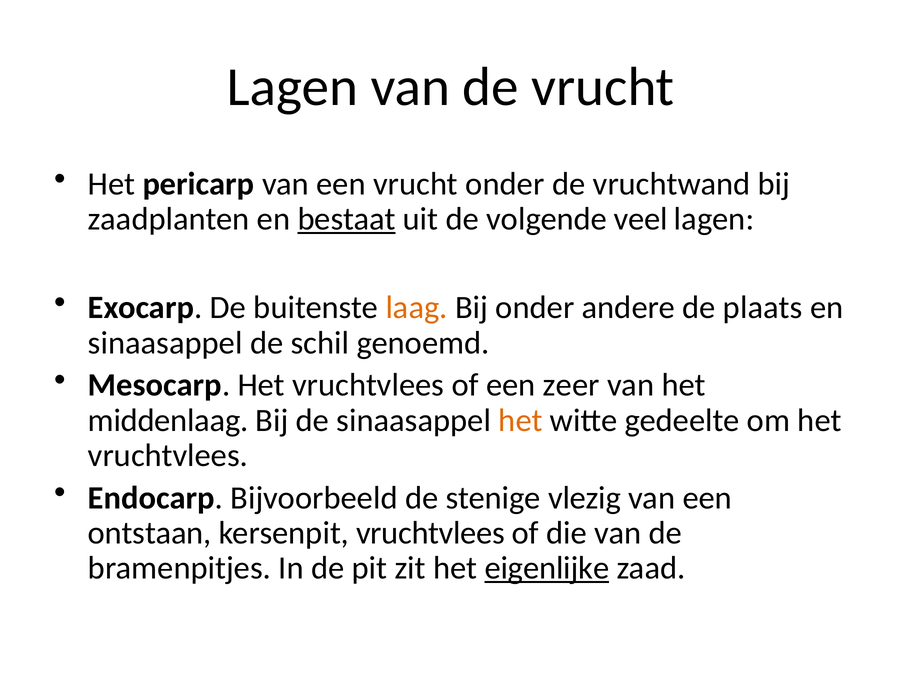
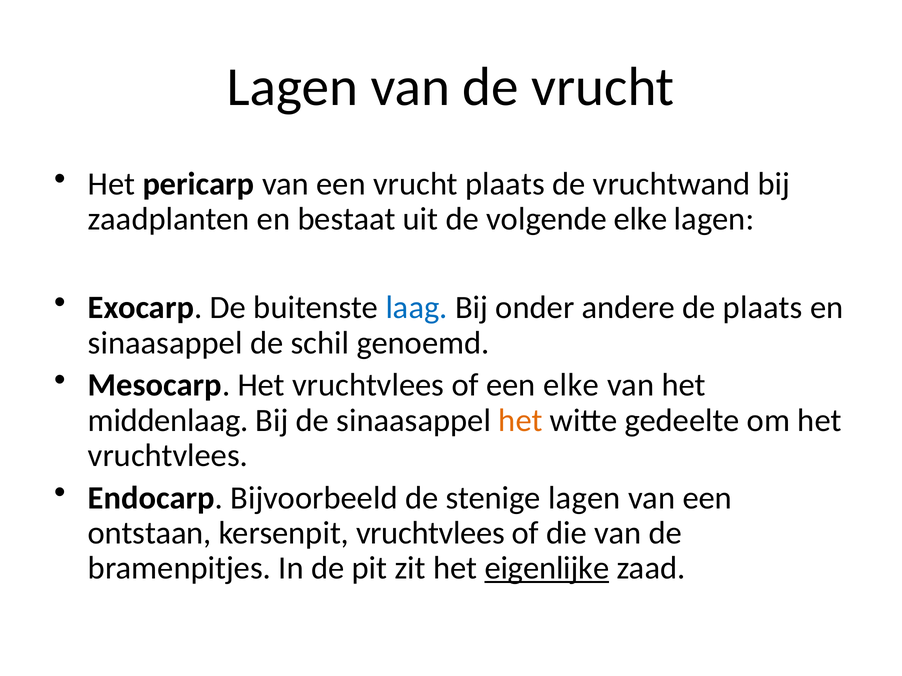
vrucht onder: onder -> plaats
bestaat underline: present -> none
volgende veel: veel -> elke
laag colour: orange -> blue
een zeer: zeer -> elke
stenige vlezig: vlezig -> lagen
